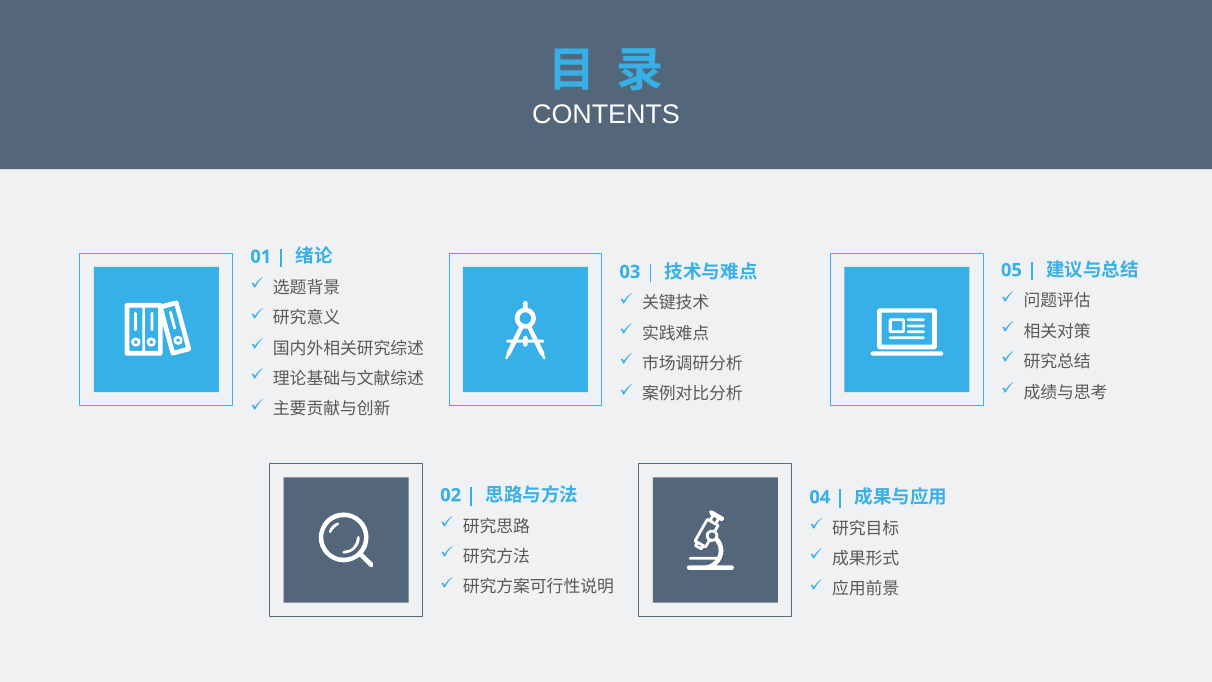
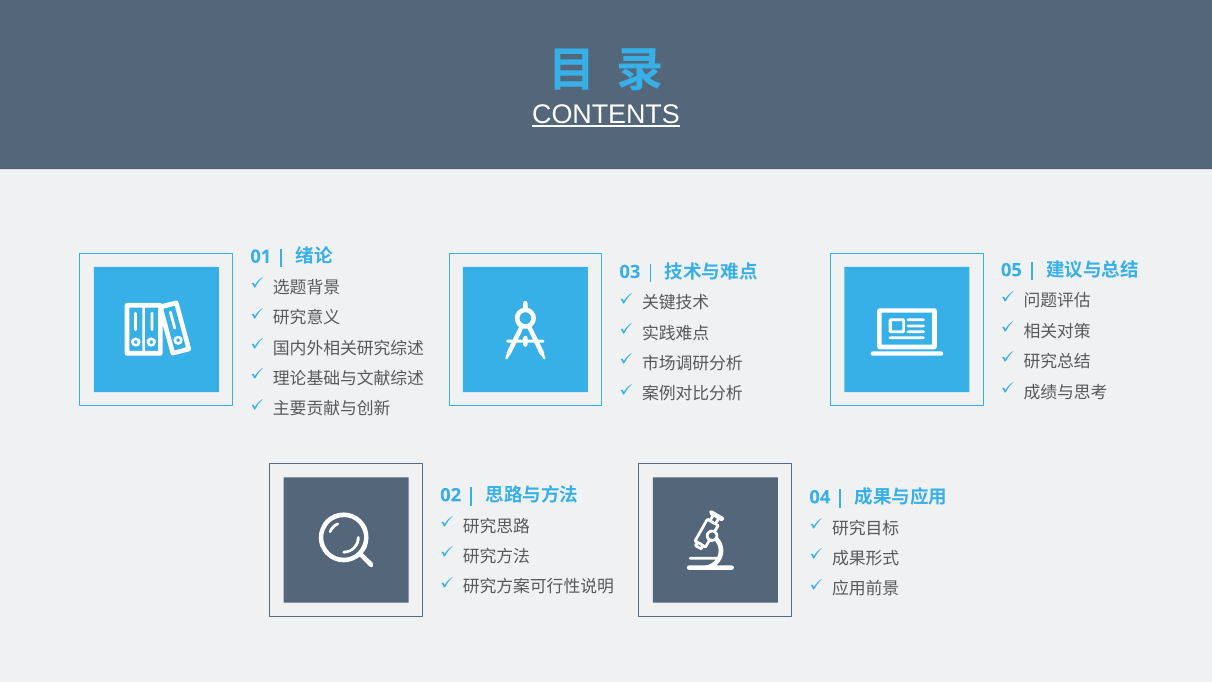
CONTENTS underline: none -> present
